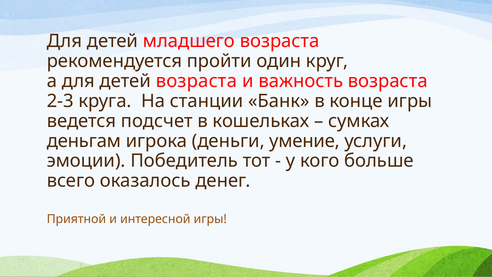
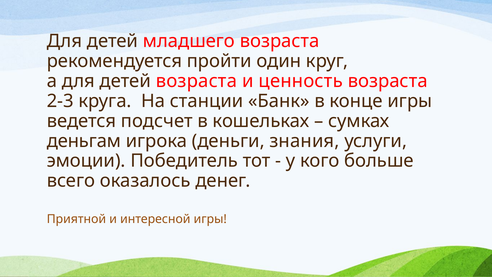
важность: важность -> ценность
умение: умение -> знания
